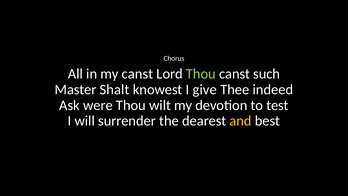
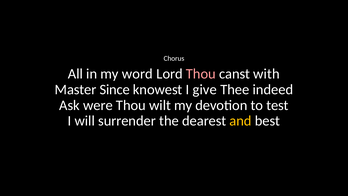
my canst: canst -> word
Thou at (201, 74) colour: light green -> pink
such: such -> with
Shalt: Shalt -> Since
